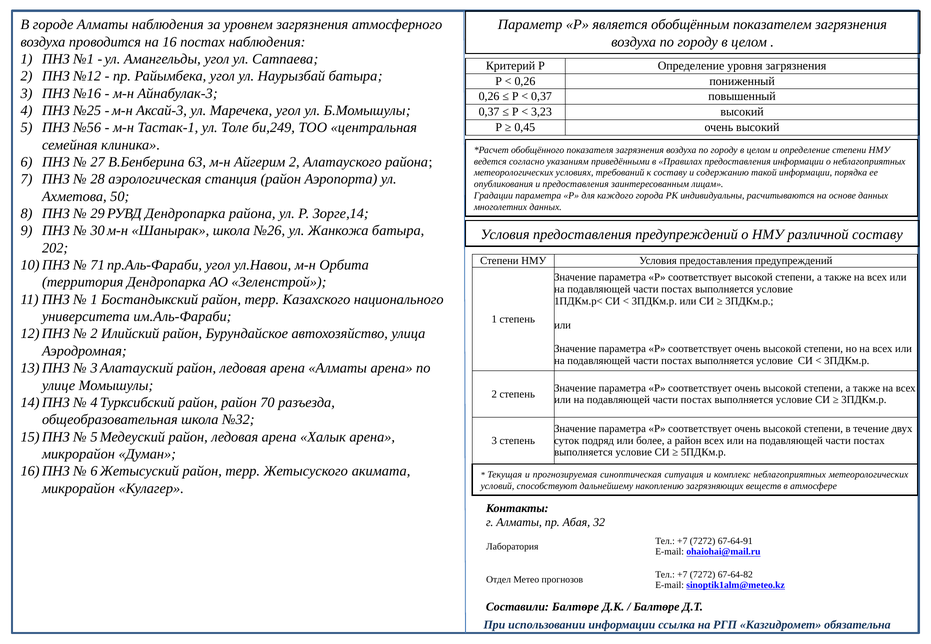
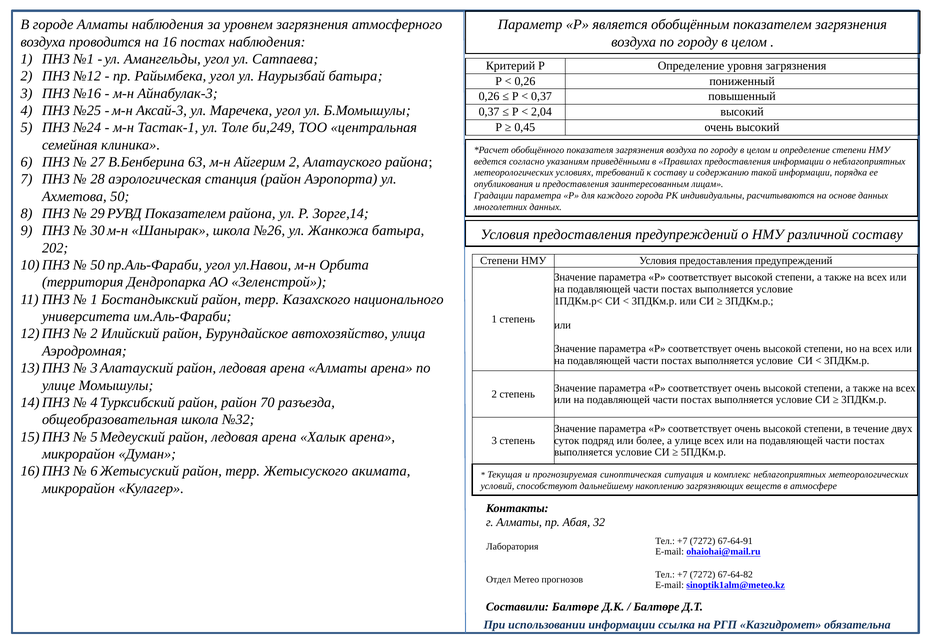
3,23: 3,23 -> 2,04
№56: №56 -> №24
РУВД Дендропарка: Дендропарка -> Показателем
71 at (98, 265): 71 -> 50
а район: район -> улице
